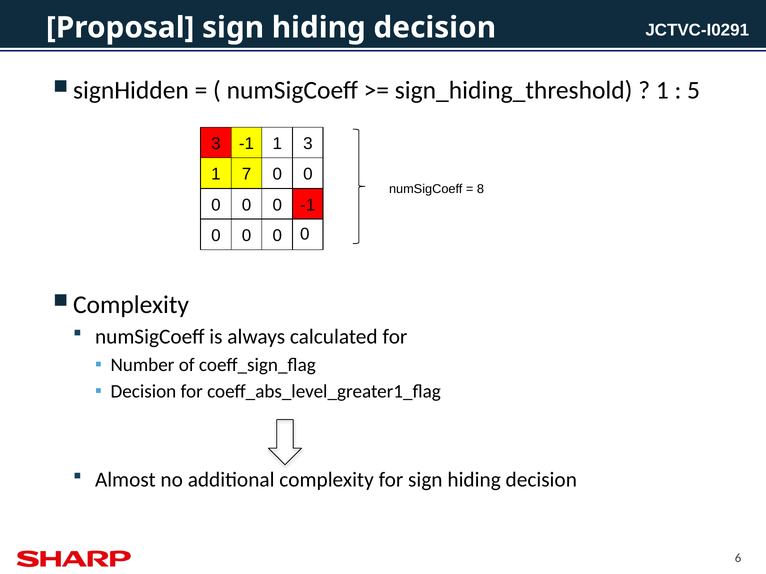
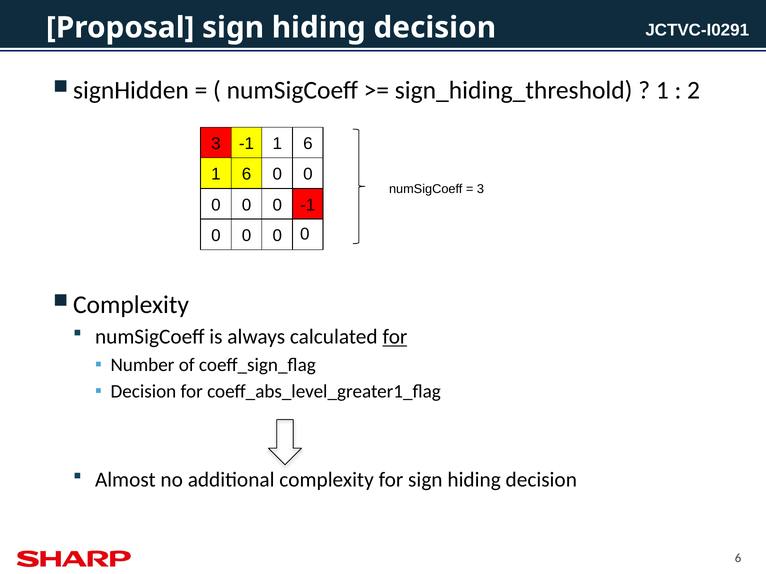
5: 5 -> 2
3 at (308, 144): 3 -> 6
7 at (247, 174): 7 -> 6
8 at (480, 189): 8 -> 3
for at (395, 337) underline: none -> present
